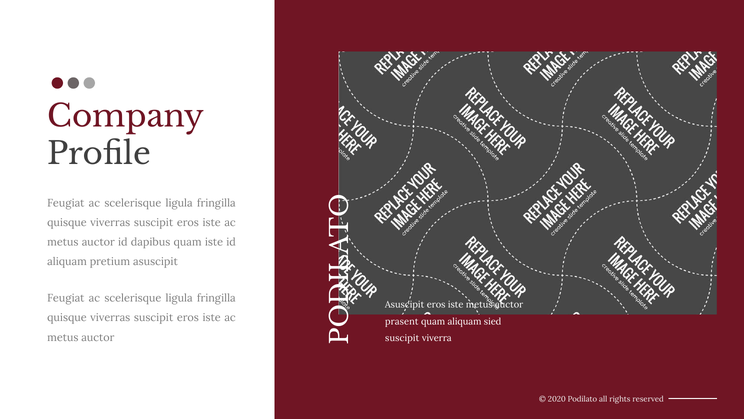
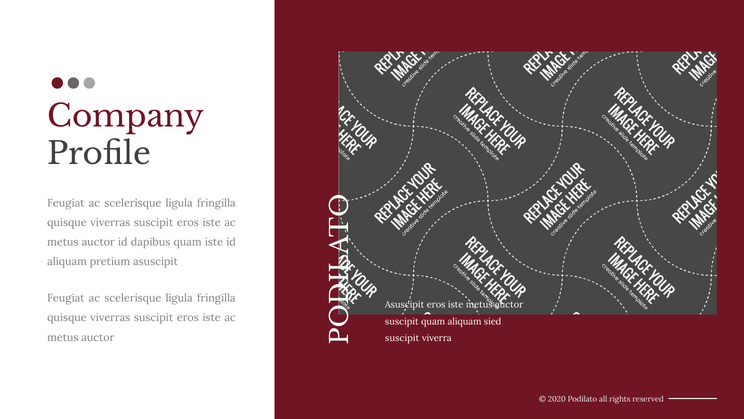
prasent at (402, 321): prasent -> suscipit
